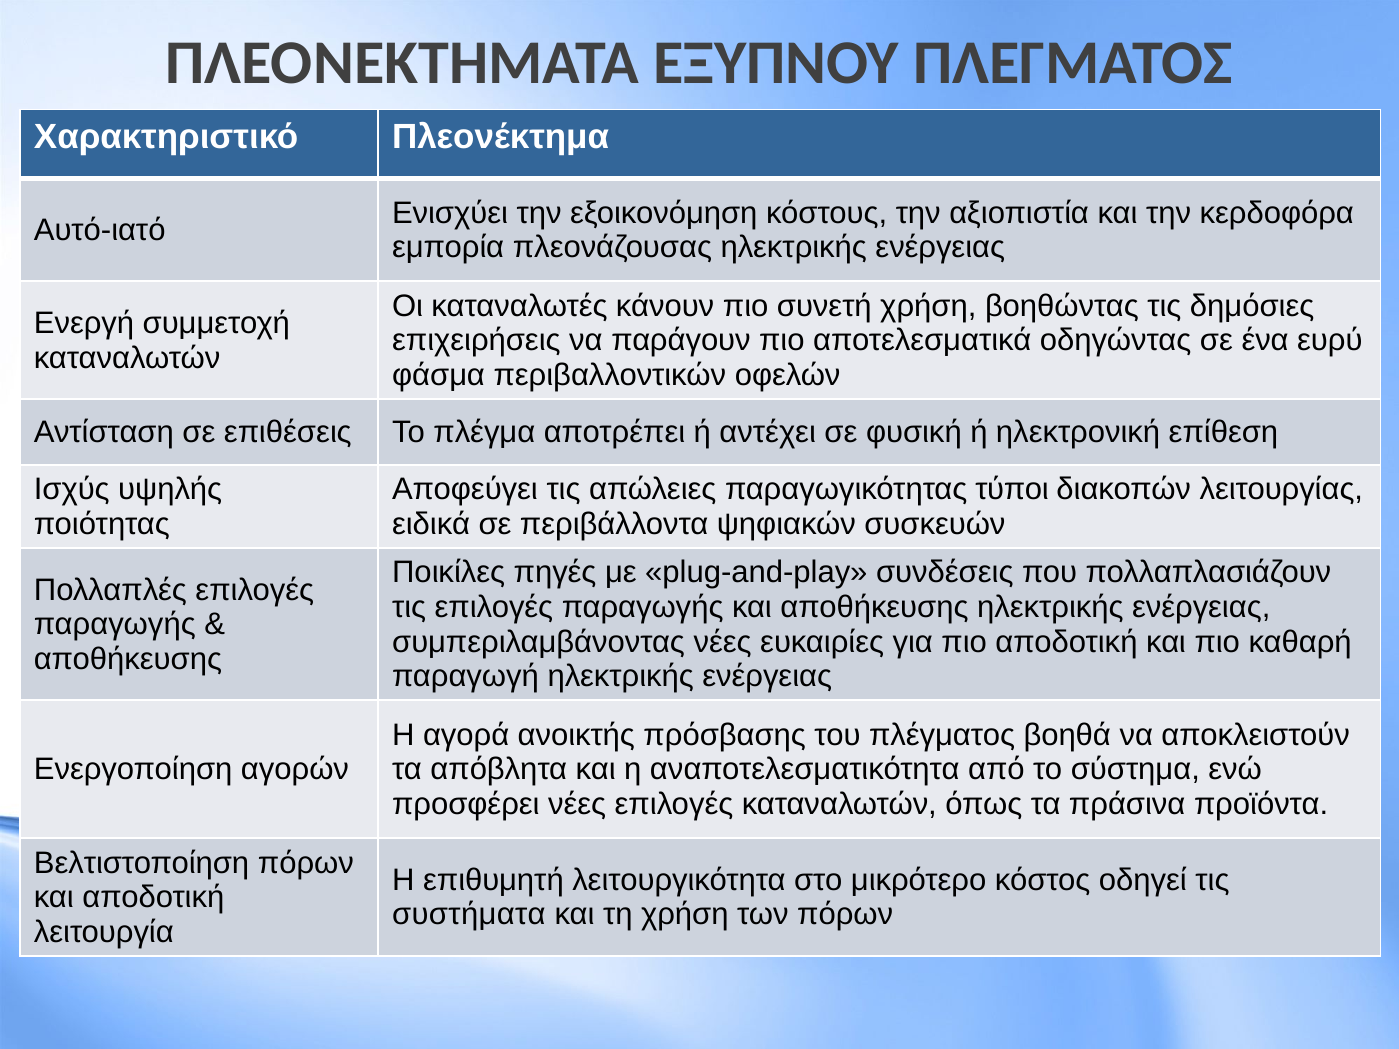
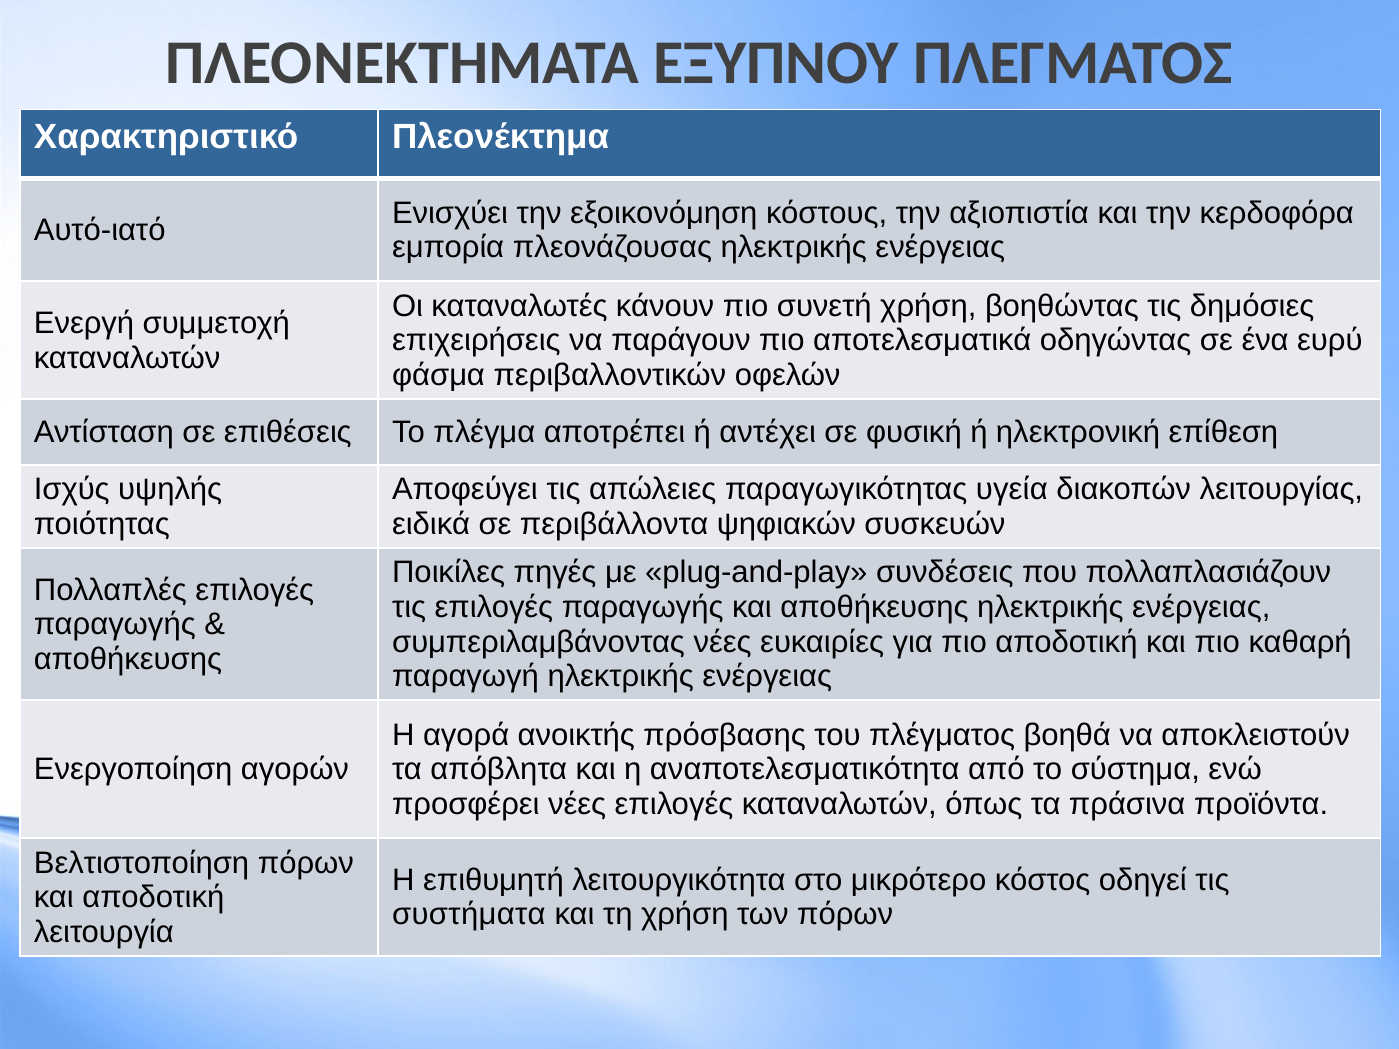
τύποι: τύποι -> υγεία
